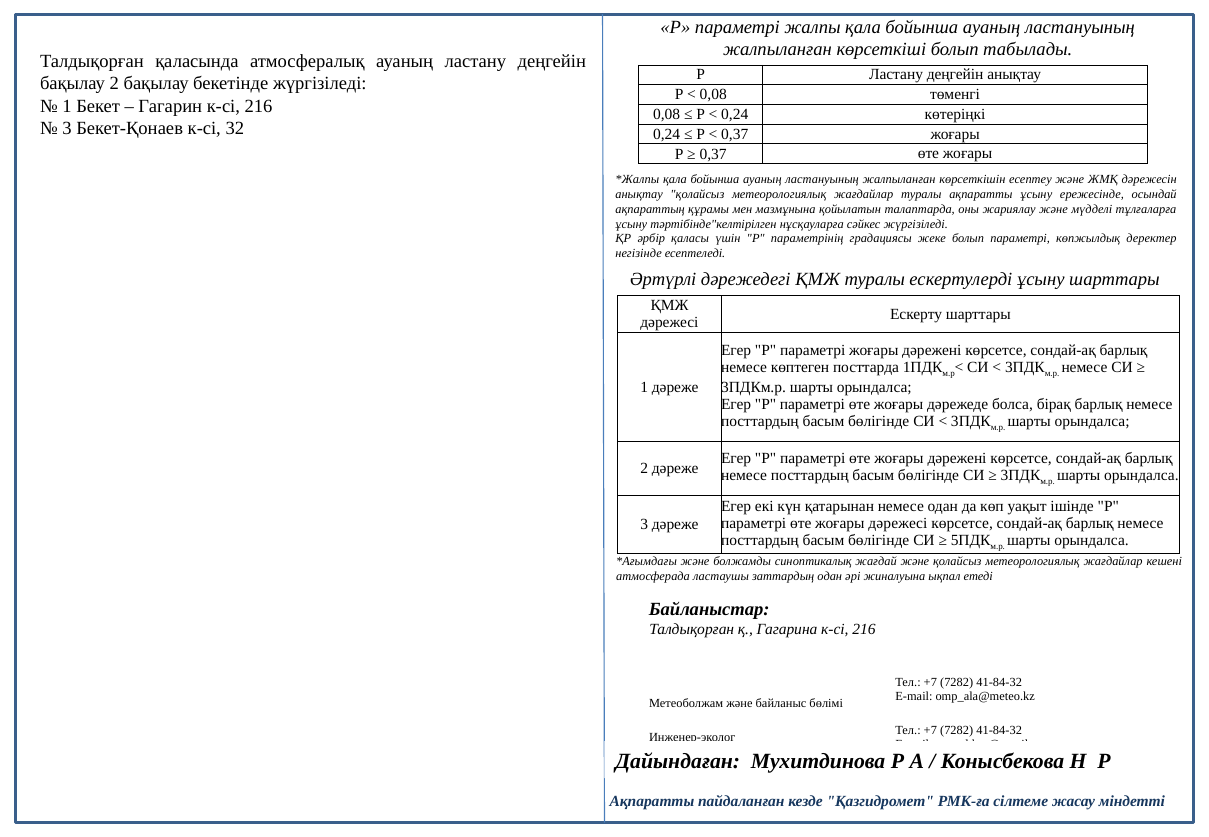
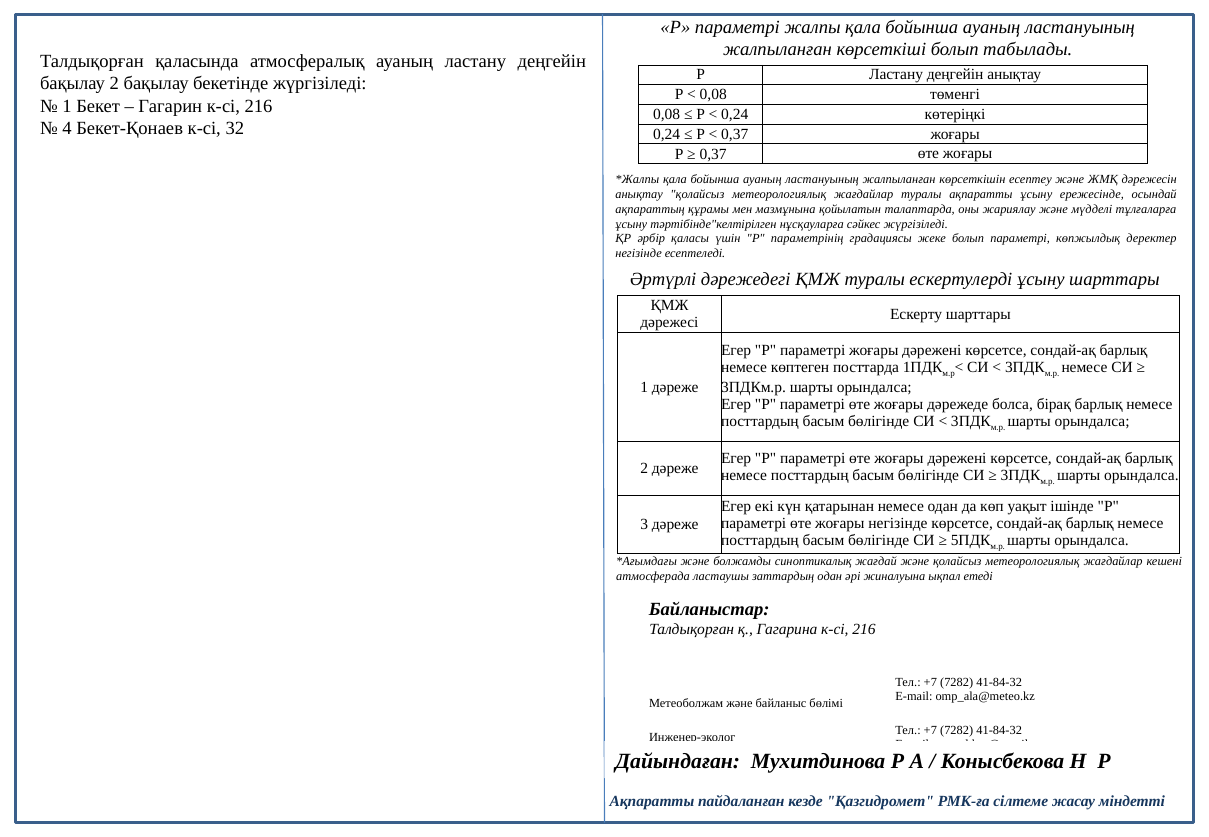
3 at (67, 128): 3 -> 4
жоғары дәрежесі: дәрежесі -> негізінде
